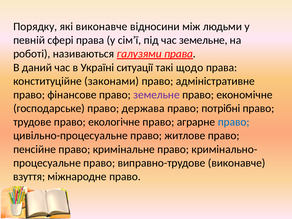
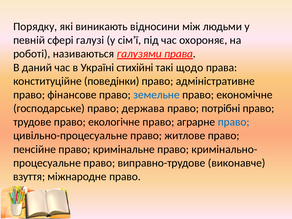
які виконавче: виконавче -> виникають
сфері права: права -> галузі
час земельне: земельне -> охороняє
ситуації: ситуації -> стихійні
законами: законами -> поведінки
земельне at (157, 95) colour: purple -> blue
